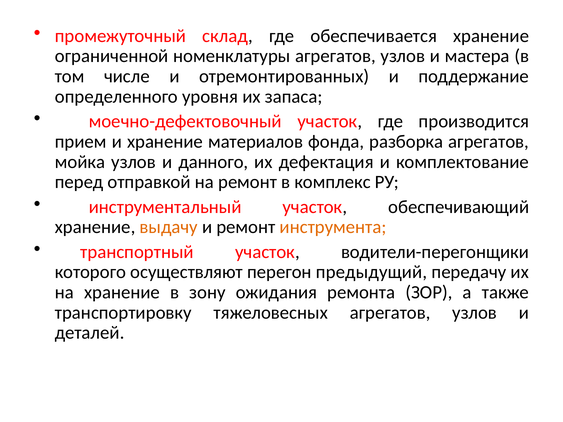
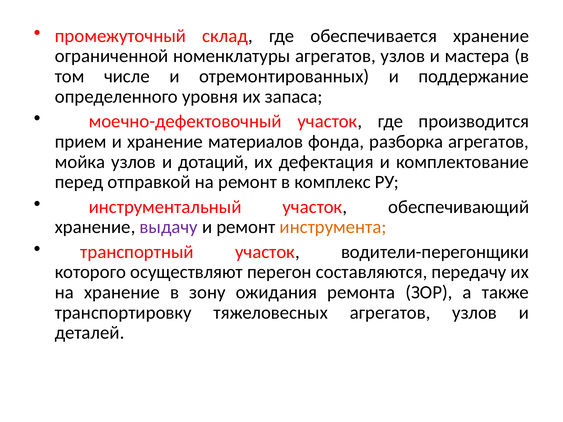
данного: данного -> дотаций
выдачу colour: orange -> purple
предыдущий: предыдущий -> составляются
